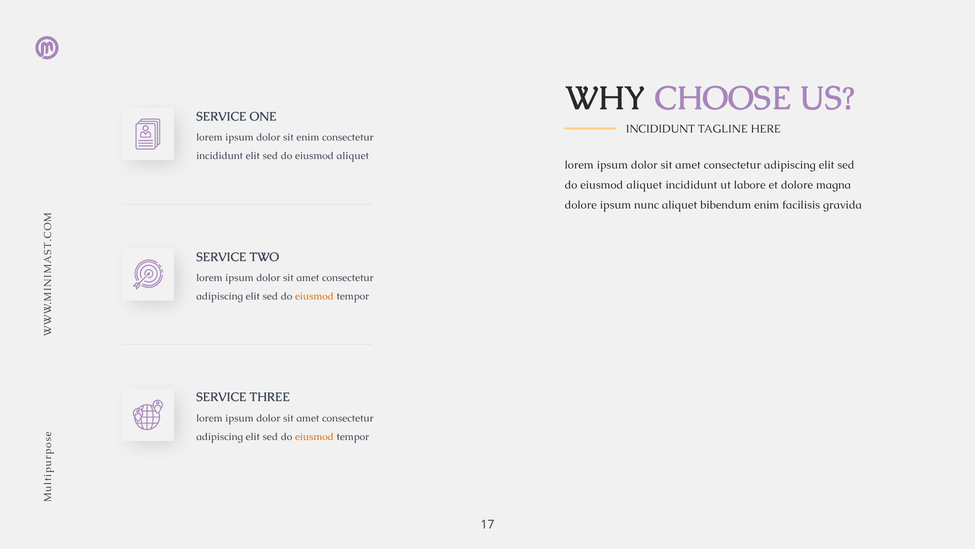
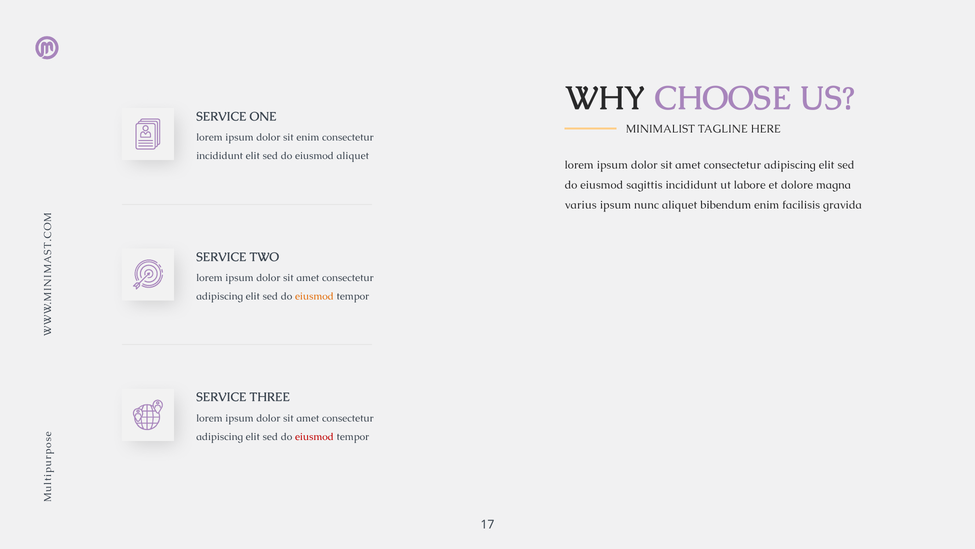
INCIDIDUNT at (660, 129): INCIDIDUNT -> MINIMALIST
aliquet at (644, 185): aliquet -> sagittis
dolore at (581, 205): dolore -> varius
eiusmod at (314, 436) colour: orange -> red
